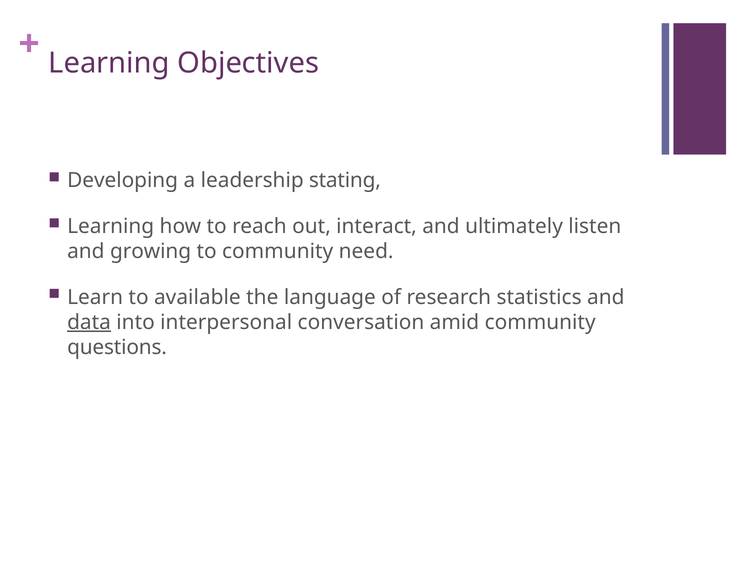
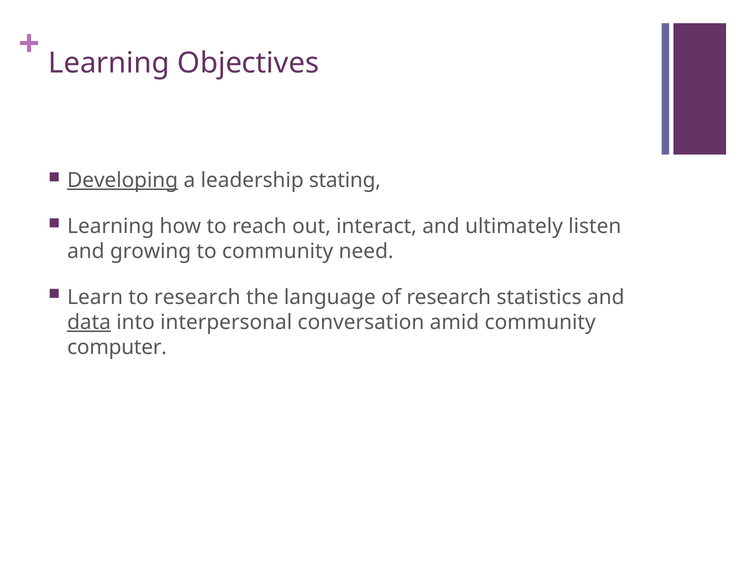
Developing underline: none -> present
to available: available -> research
questions: questions -> computer
